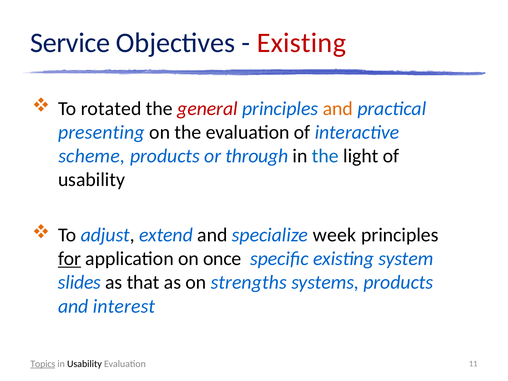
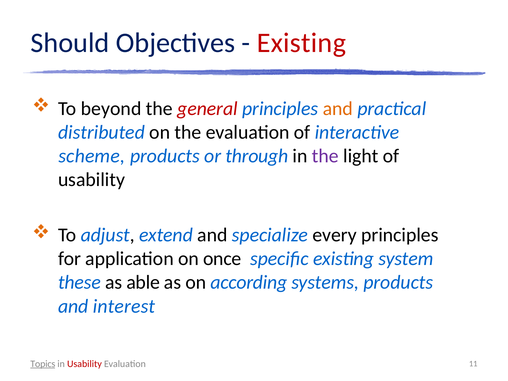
Service: Service -> Should
rotated: rotated -> beyond
presenting: presenting -> distributed
the at (325, 156) colour: blue -> purple
week: week -> every
for underline: present -> none
slides: slides -> these
that: that -> able
strengths: strengths -> according
Usability at (84, 364) colour: black -> red
